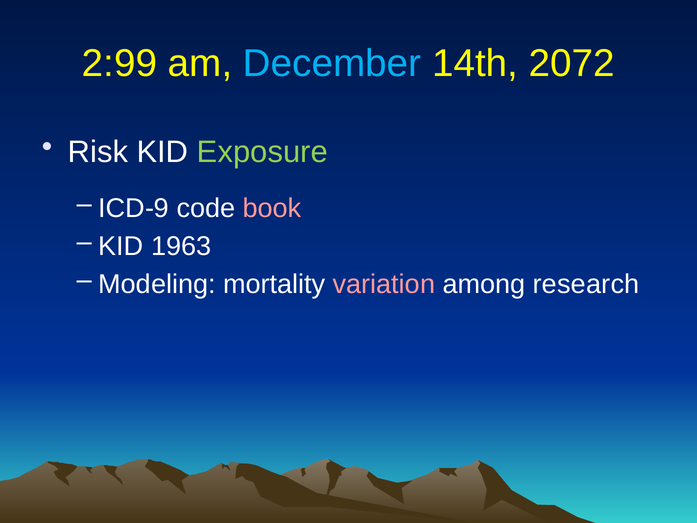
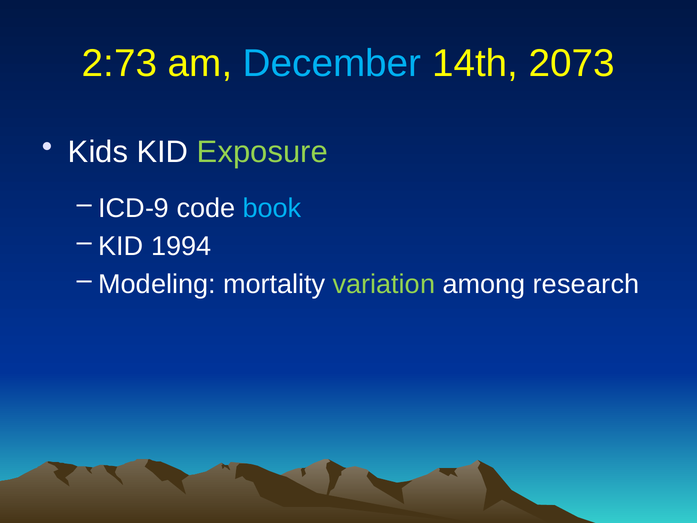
2:99: 2:99 -> 2:73
2072: 2072 -> 2073
Risk: Risk -> Kids
book colour: pink -> light blue
1963: 1963 -> 1994
variation colour: pink -> light green
